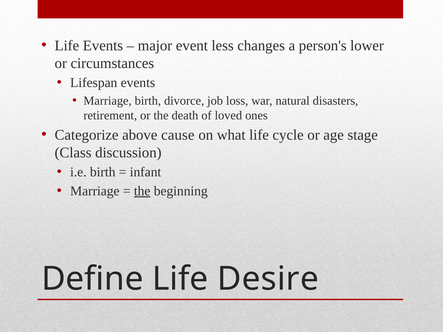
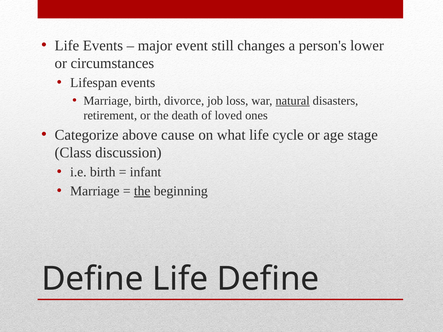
less: less -> still
natural underline: none -> present
Life Desire: Desire -> Define
